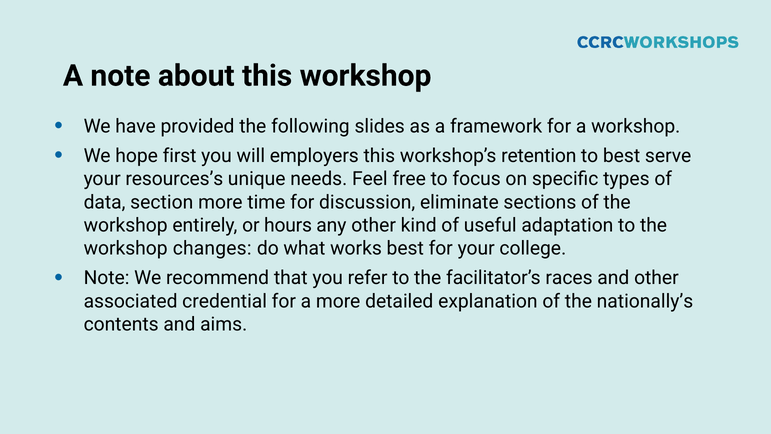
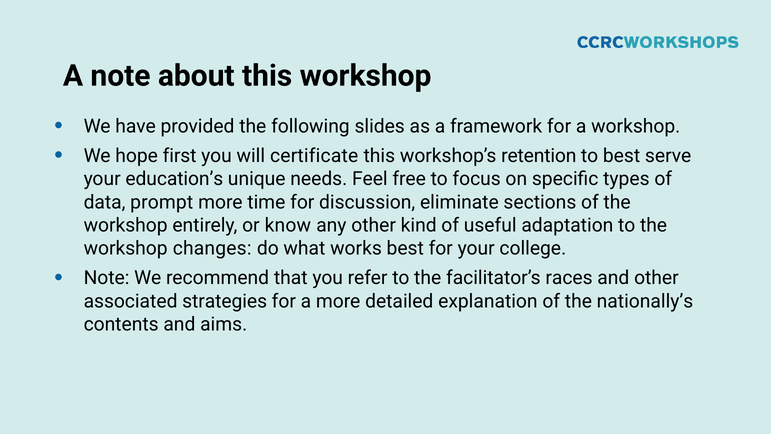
employers: employers -> certificate
resources’s: resources’s -> education’s
section: section -> prompt
hours: hours -> know
credential: credential -> strategies
